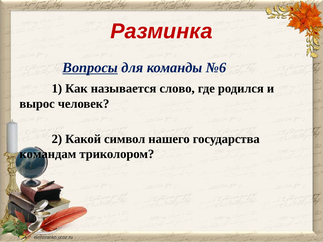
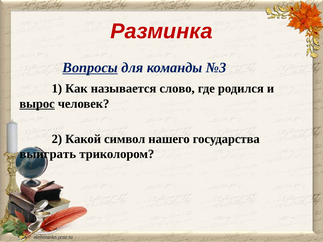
№6: №6 -> №3
вырос underline: none -> present
командам: командам -> выиграть
